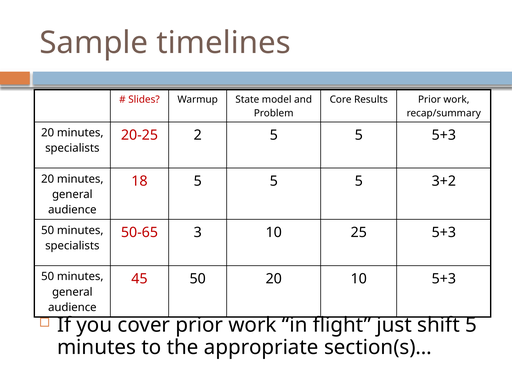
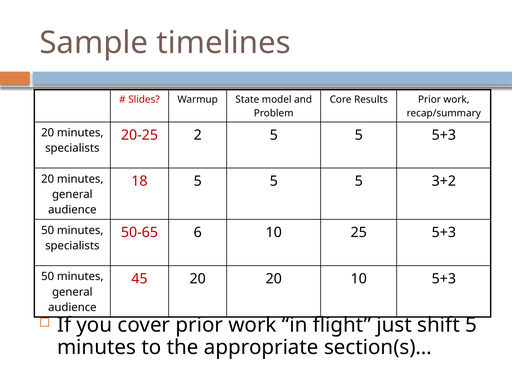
3: 3 -> 6
45 50: 50 -> 20
